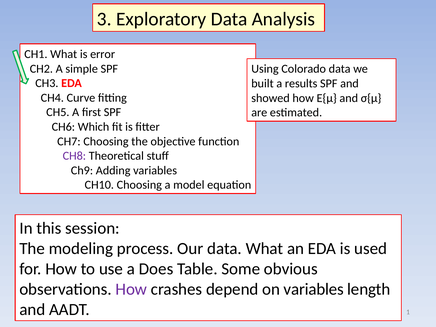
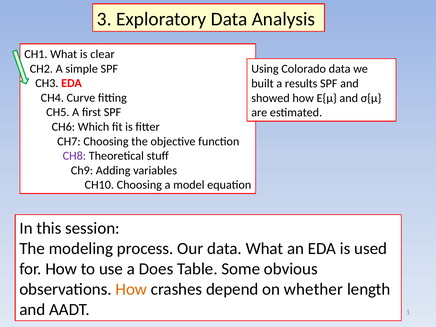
error: error -> clear
How at (131, 289) colour: purple -> orange
on variables: variables -> whether
